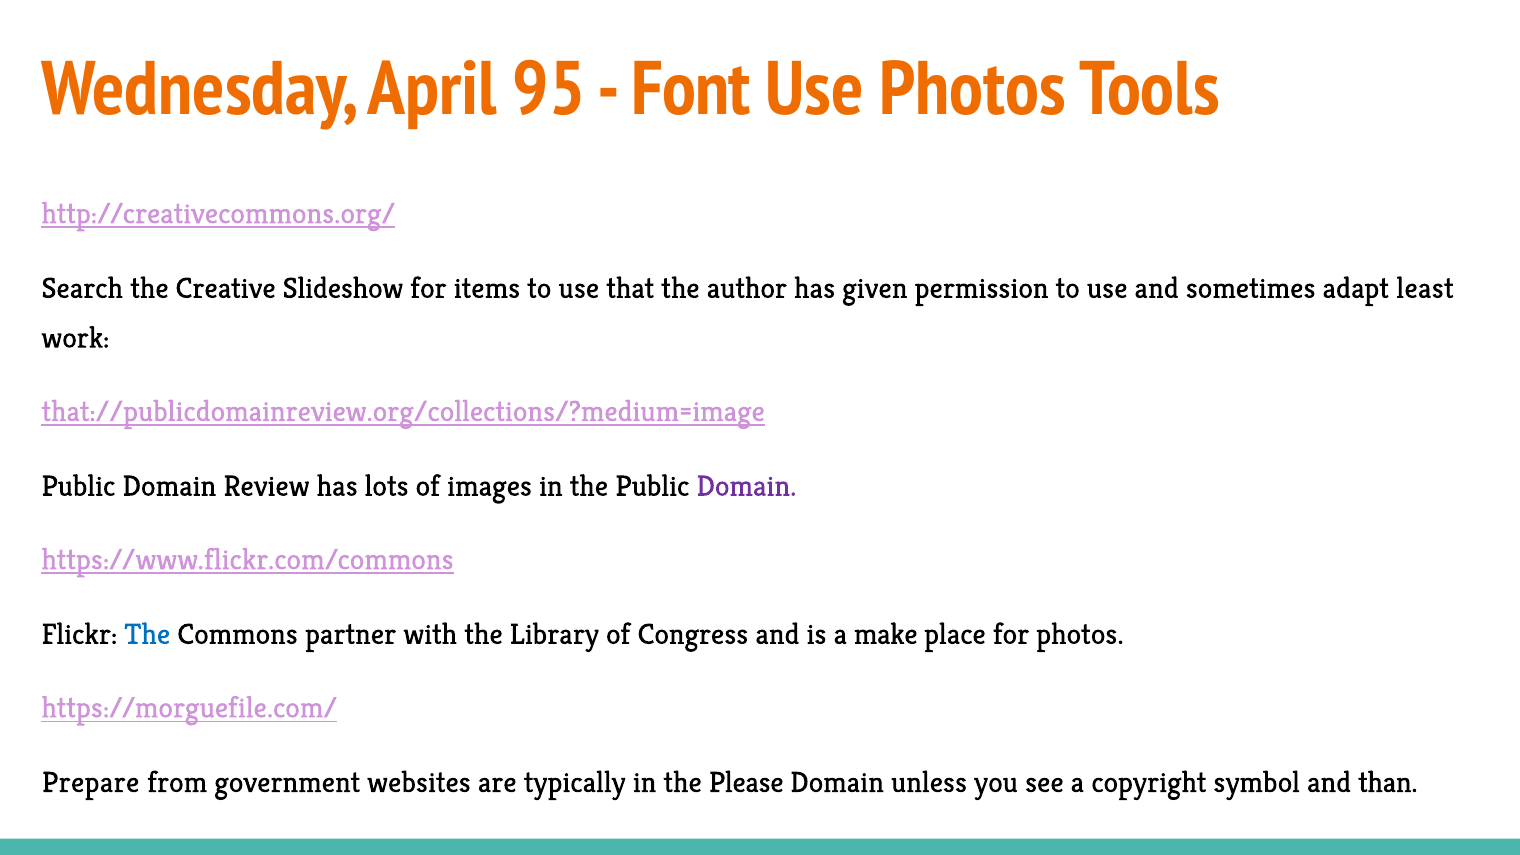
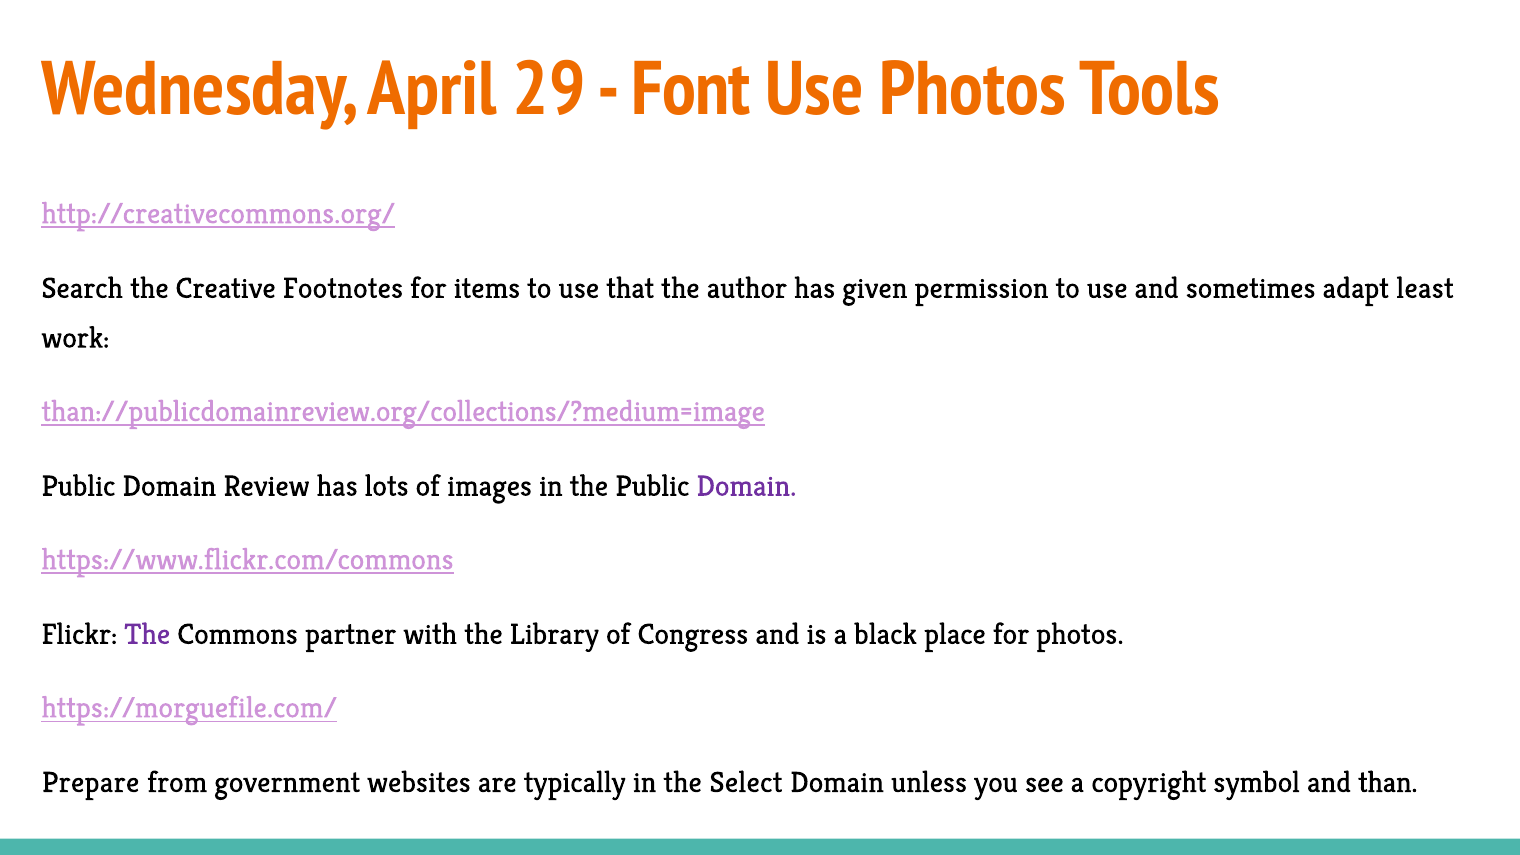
95: 95 -> 29
Slideshow: Slideshow -> Footnotes
that://publicdomainreview.org/collections/?medium=image: that://publicdomainreview.org/collections/?medium=image -> than://publicdomainreview.org/collections/?medium=image
The at (147, 634) colour: blue -> purple
make: make -> black
Please: Please -> Select
